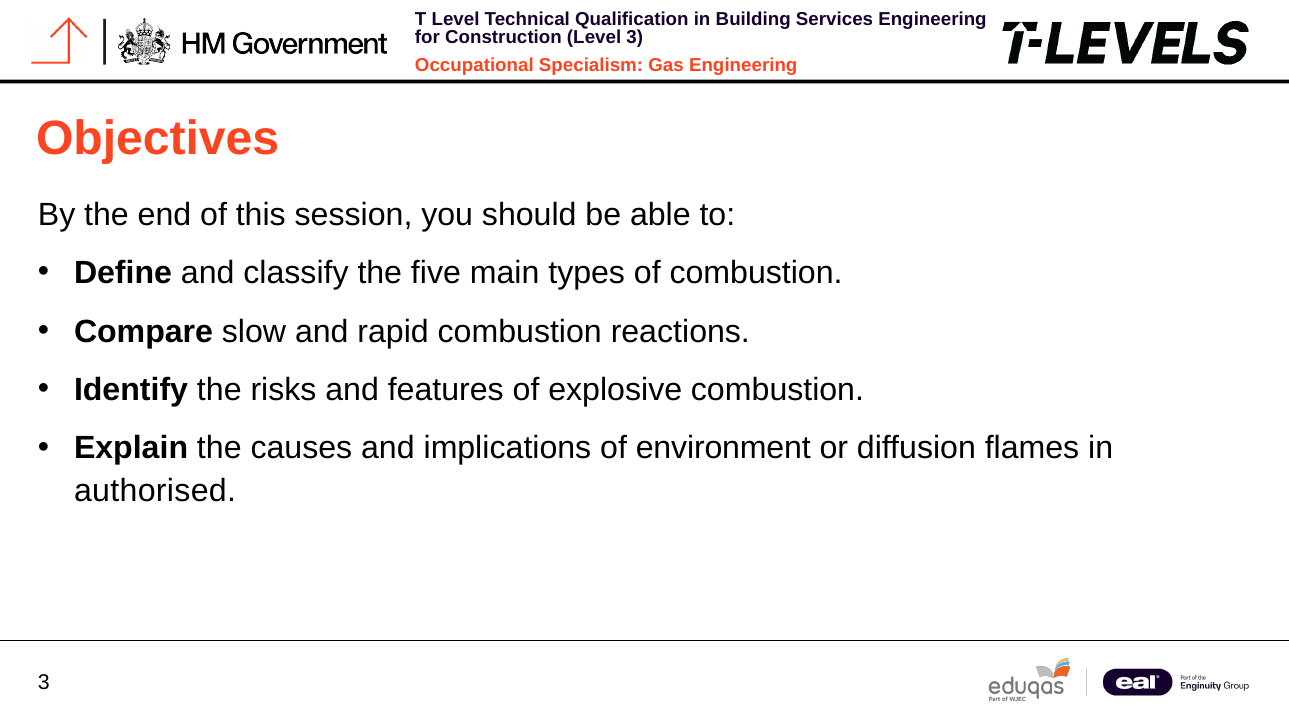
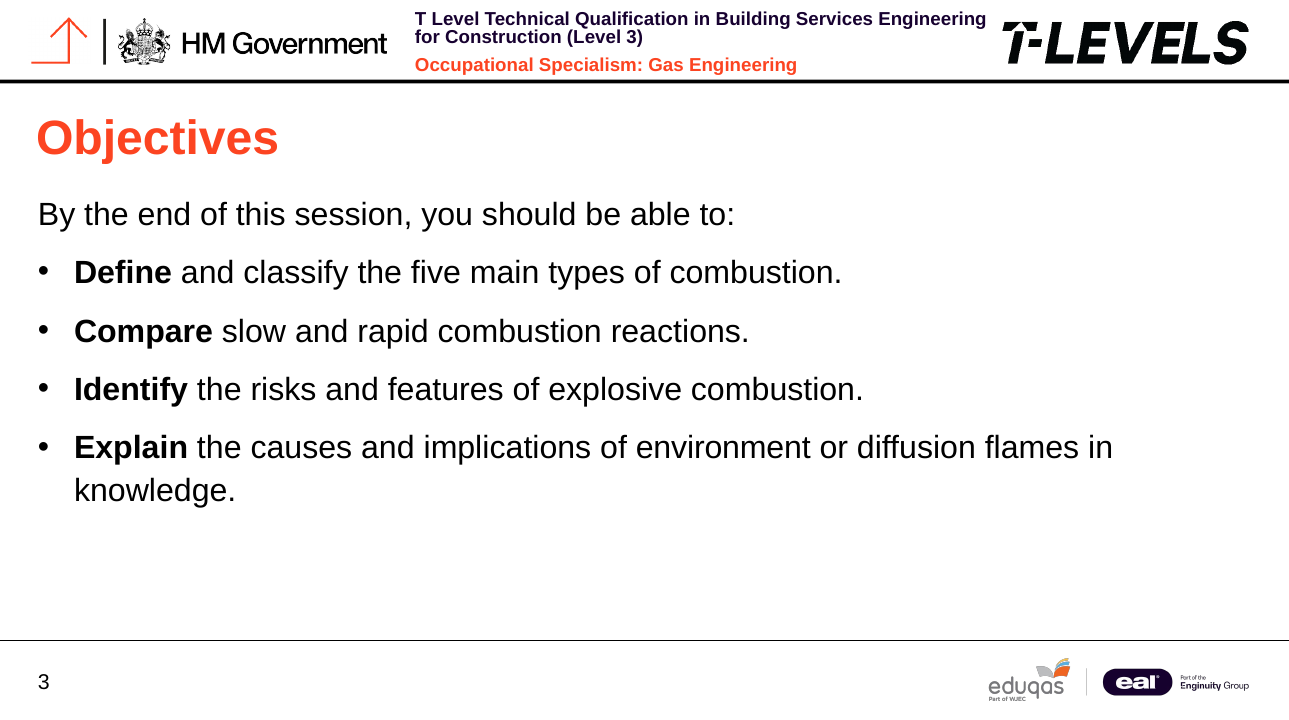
authorised: authorised -> knowledge
